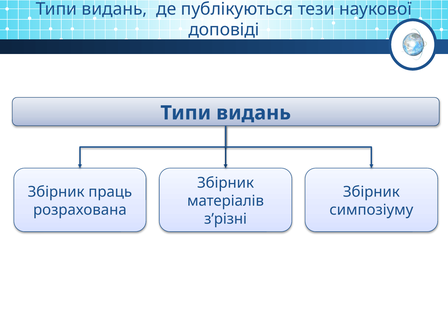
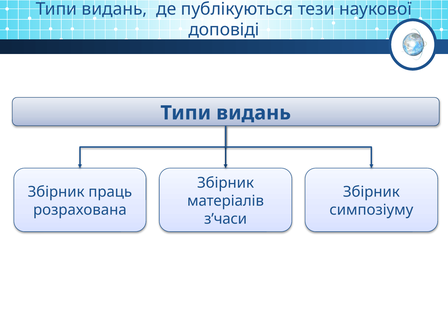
з’різні: з’різні -> з’часи
